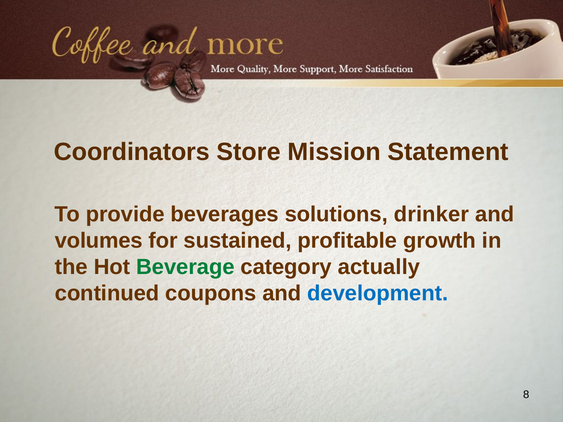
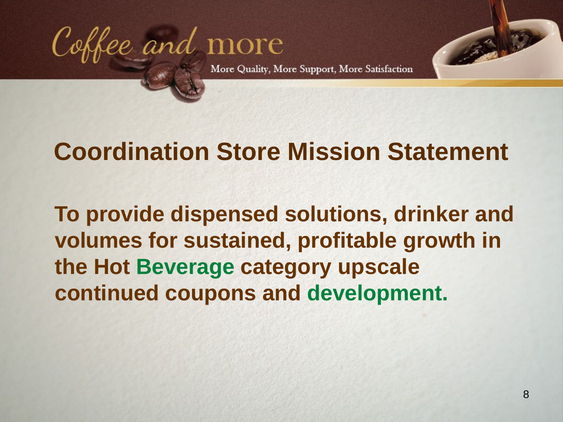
Coordinators: Coordinators -> Coordination
beverages: beverages -> dispensed
actually: actually -> upscale
development colour: blue -> green
